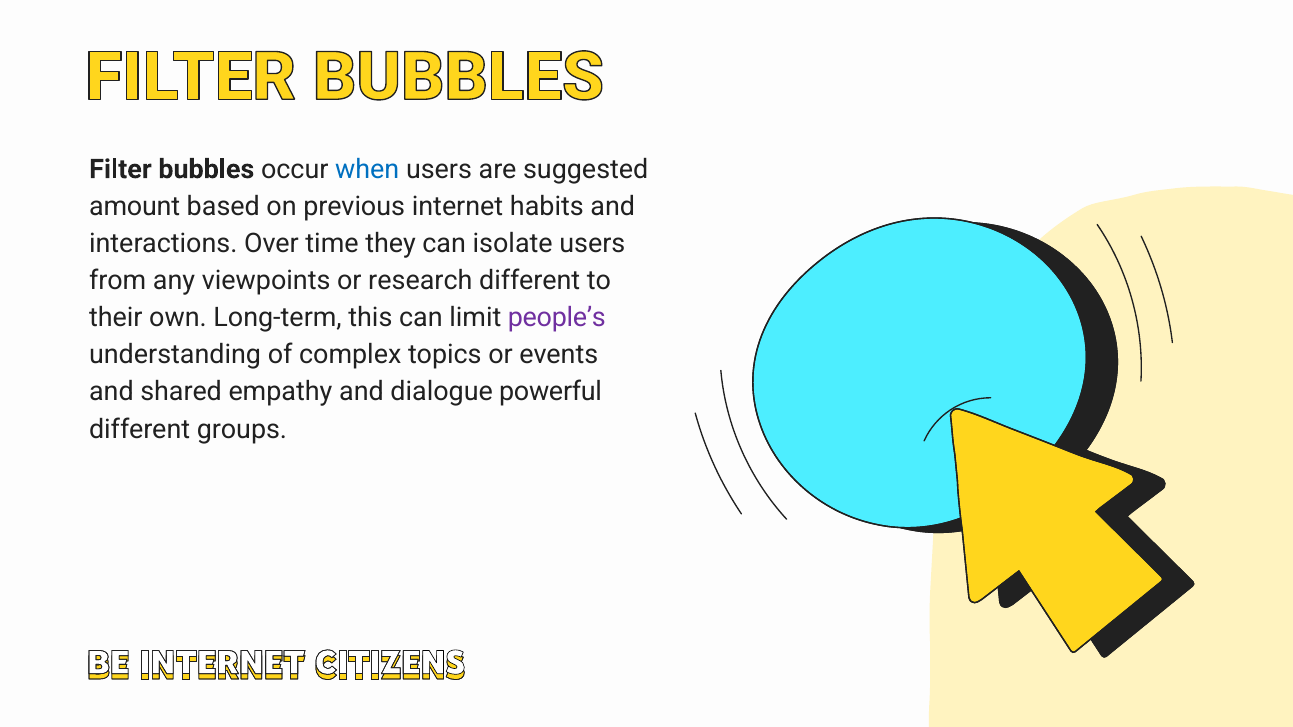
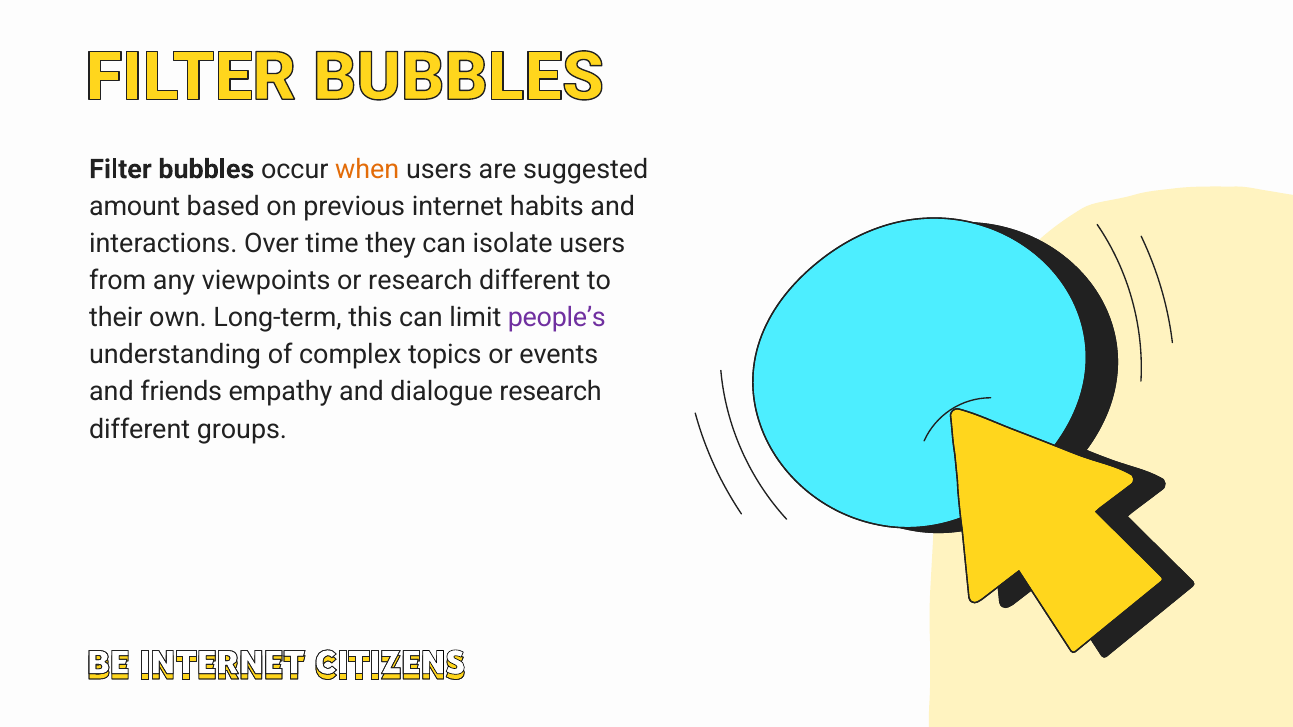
when colour: blue -> orange
shared: shared -> friends
dialogue powerful: powerful -> research
